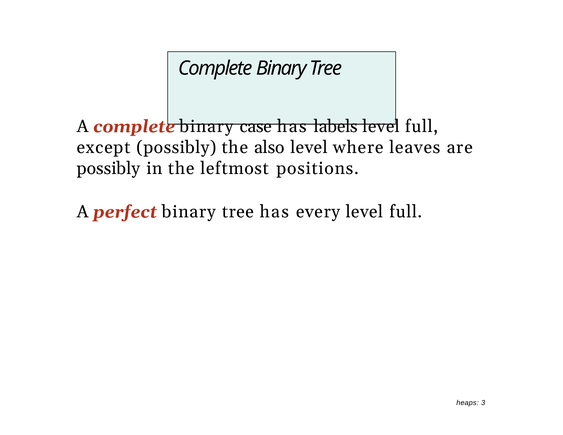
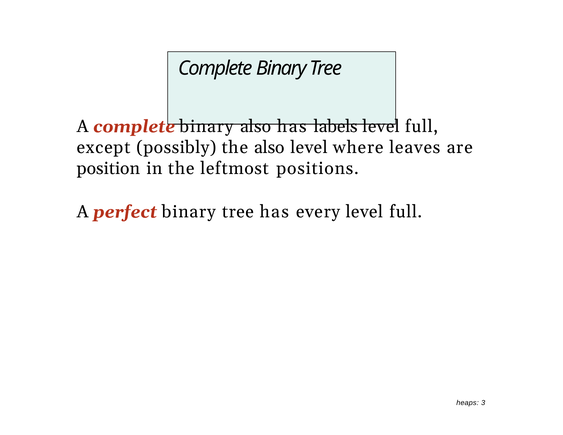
binary case: case -> also
possibly at (108, 168): possibly -> position
